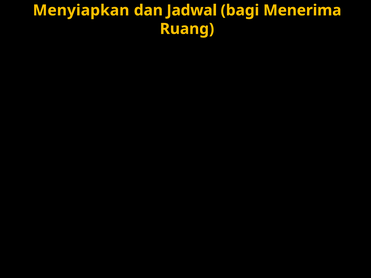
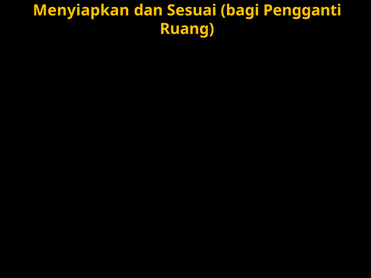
Jadwal: Jadwal -> Sesuai
Menerima: Menerima -> Pengganti
